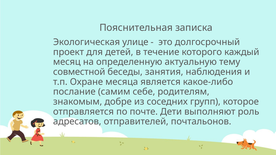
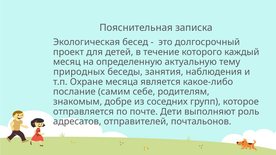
улице: улице -> бесед
совместной: совместной -> природных
